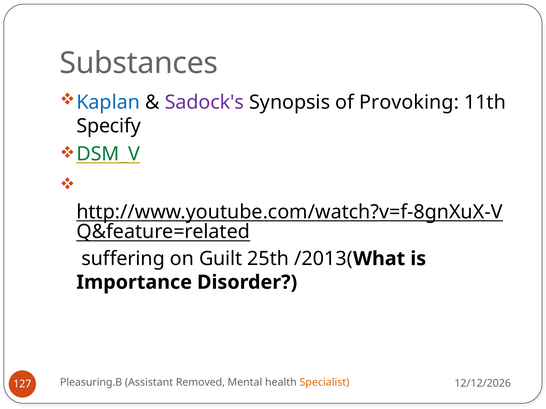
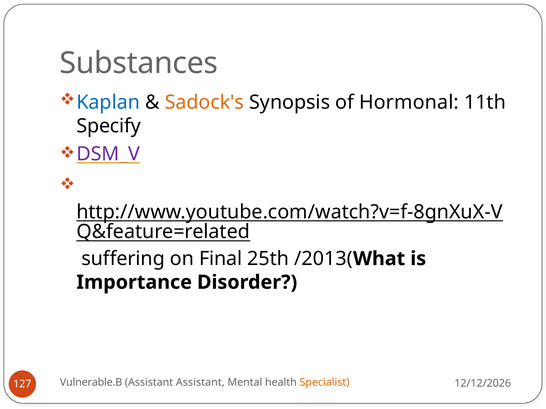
Sadock's colour: purple -> orange
Provoking: Provoking -> Hormonal
DSM_V colour: green -> purple
Guilt: Guilt -> Final
Pleasuring.B: Pleasuring.B -> Vulnerable.B
Assistant Removed: Removed -> Assistant
